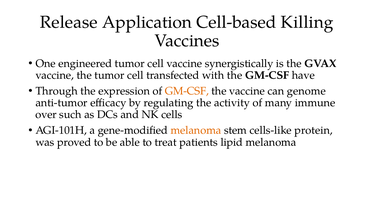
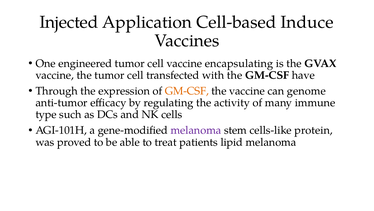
Release: Release -> Injected
Killing: Killing -> Induce
synergistically: synergistically -> encapsulating
over: over -> type
melanoma at (196, 130) colour: orange -> purple
